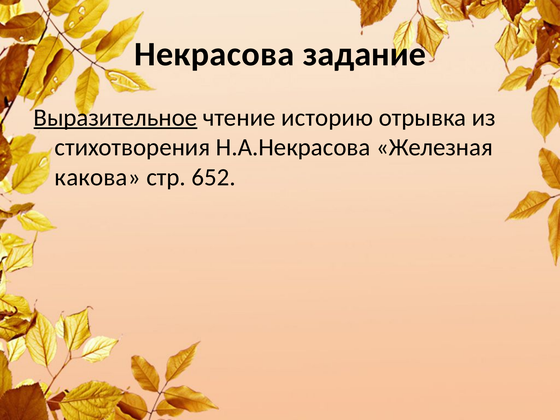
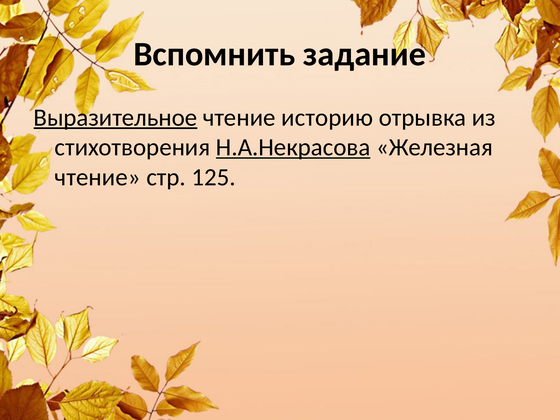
Некрасова: Некрасова -> Вспомнить
Н.А.Некрасова underline: none -> present
какова at (98, 177): какова -> чтение
652: 652 -> 125
